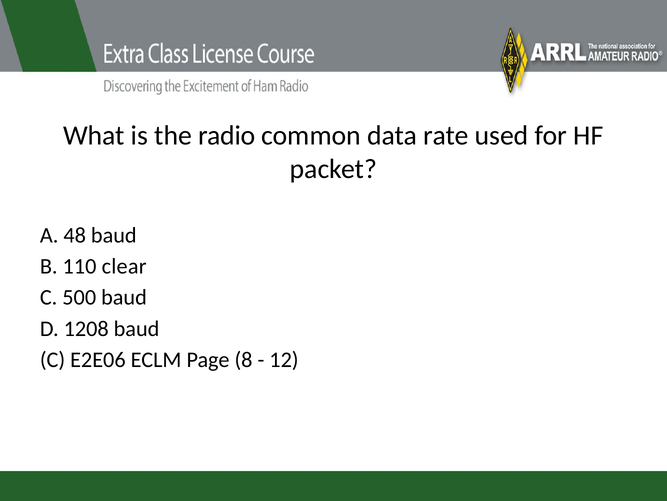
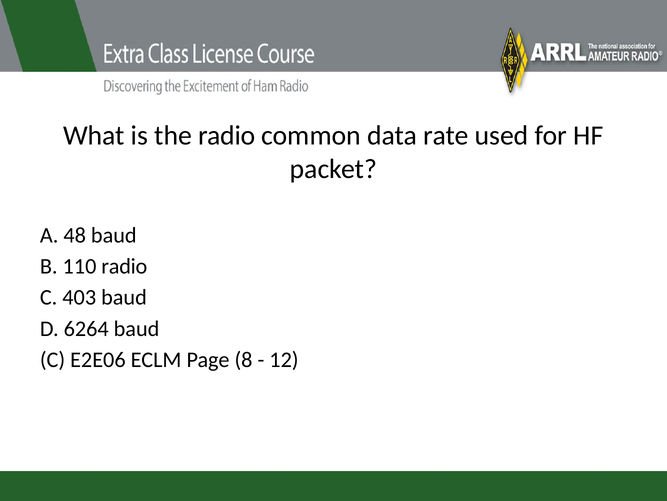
110 clear: clear -> radio
500: 500 -> 403
1208: 1208 -> 6264
